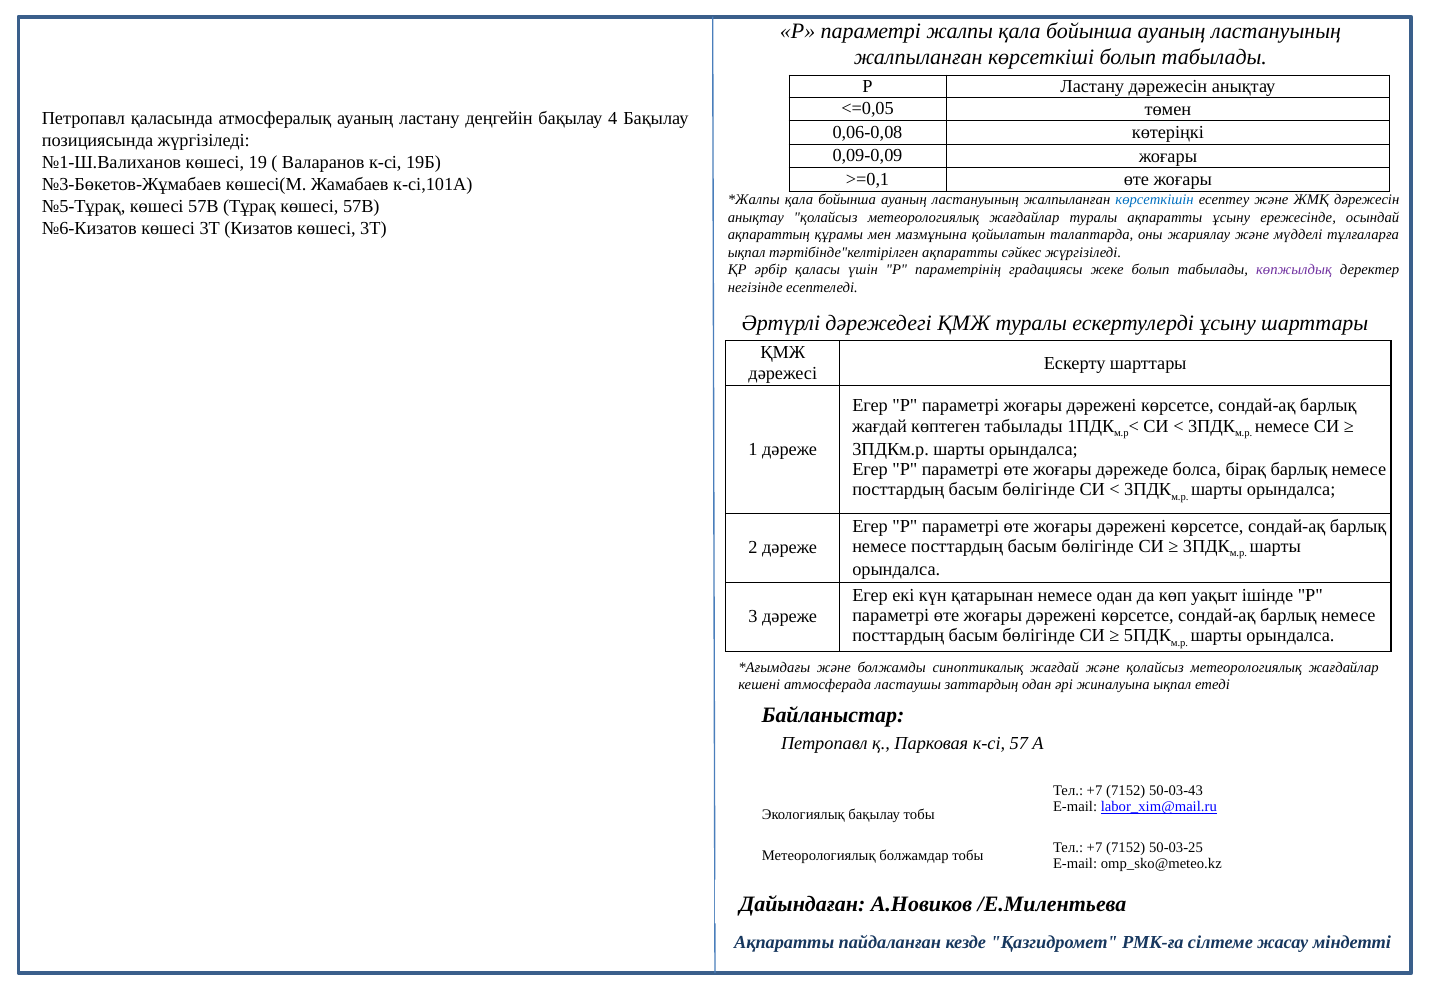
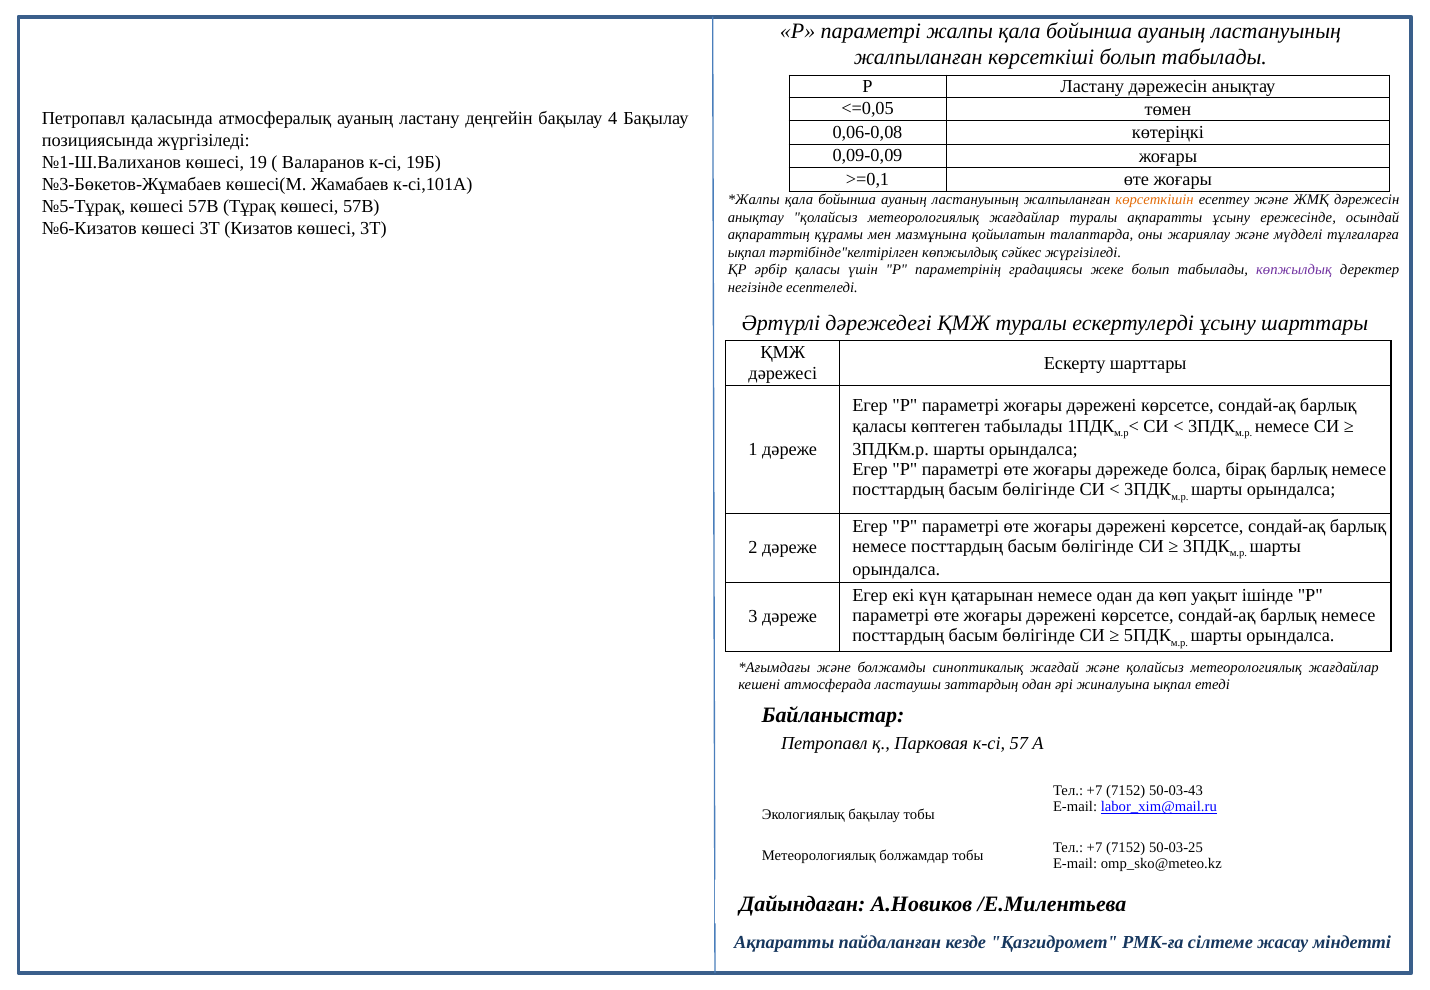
көрсеткішін colour: blue -> orange
тәртібінде"келтірілген ақпаратты: ақпаратты -> көпжылдық
жағдай at (880, 426): жағдай -> қаласы
